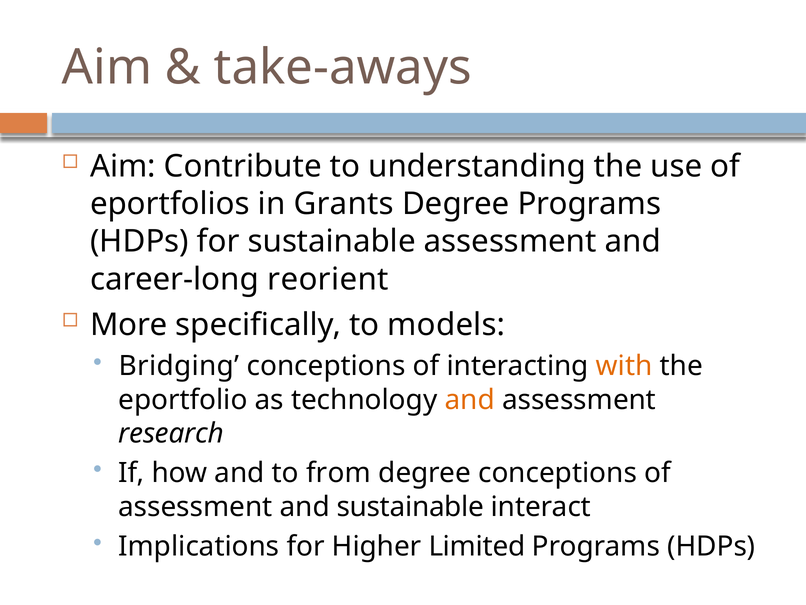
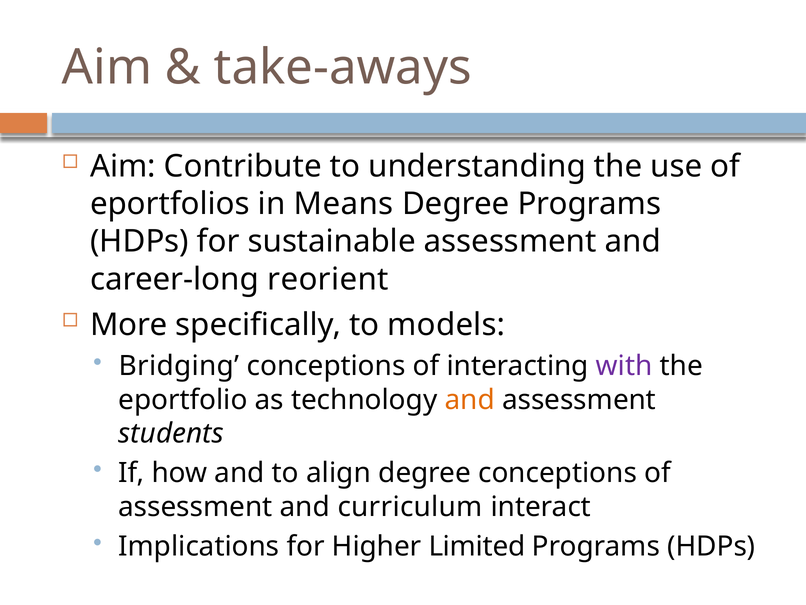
Grants: Grants -> Means
with colour: orange -> purple
research: research -> students
from: from -> align
and sustainable: sustainable -> curriculum
